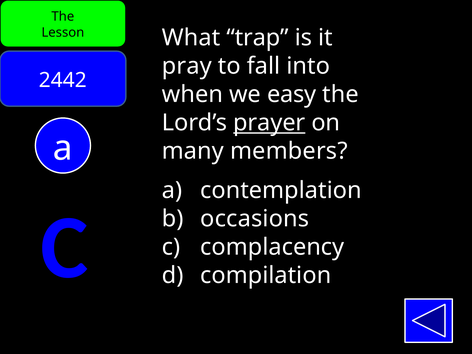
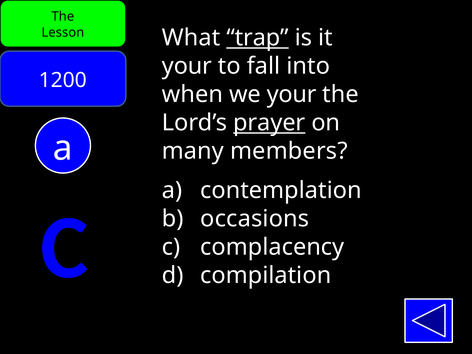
trap underline: none -> present
pray at (187, 66): pray -> your
2442: 2442 -> 1200
we easy: easy -> your
